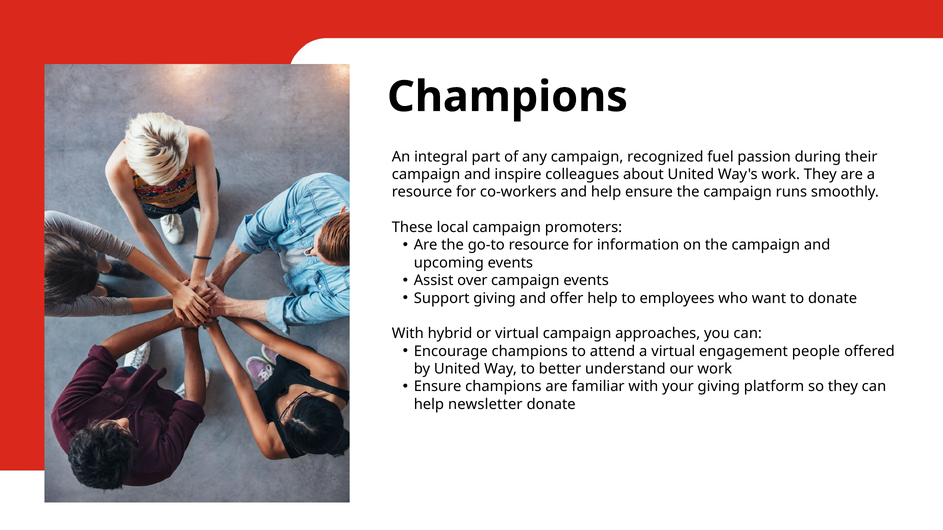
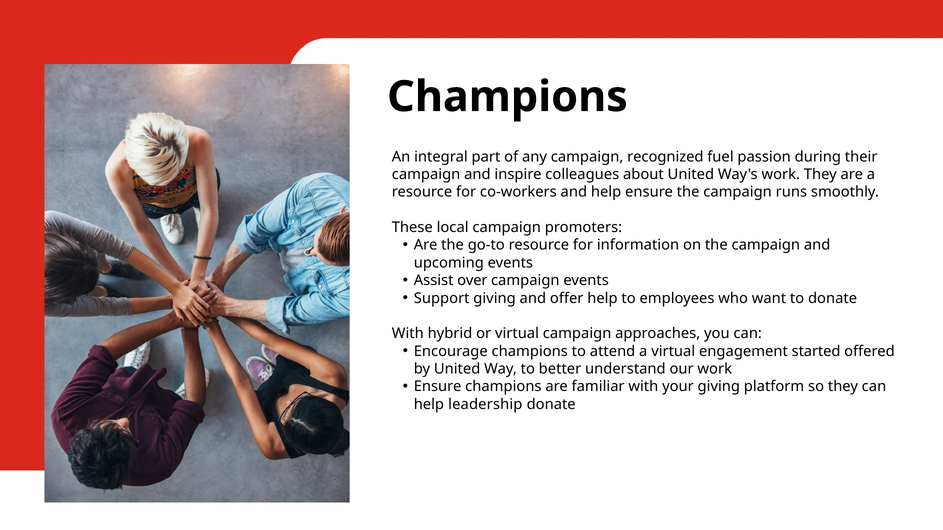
people: people -> started
newsletter: newsletter -> leadership
